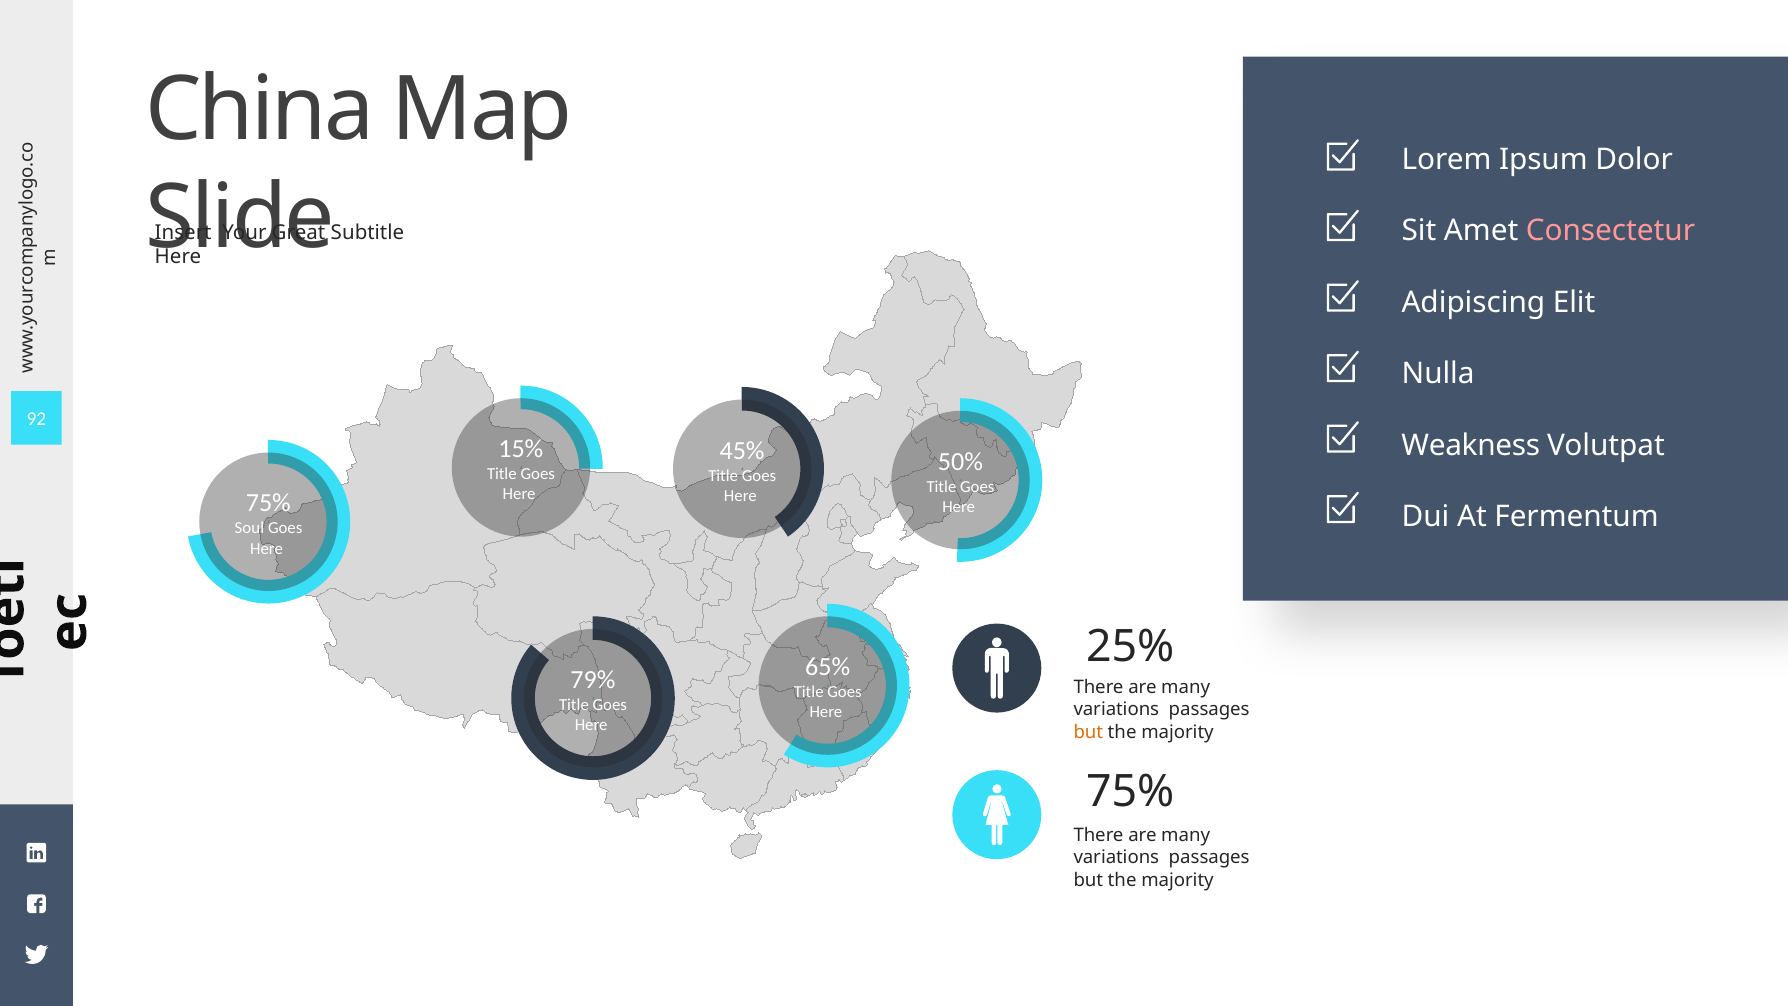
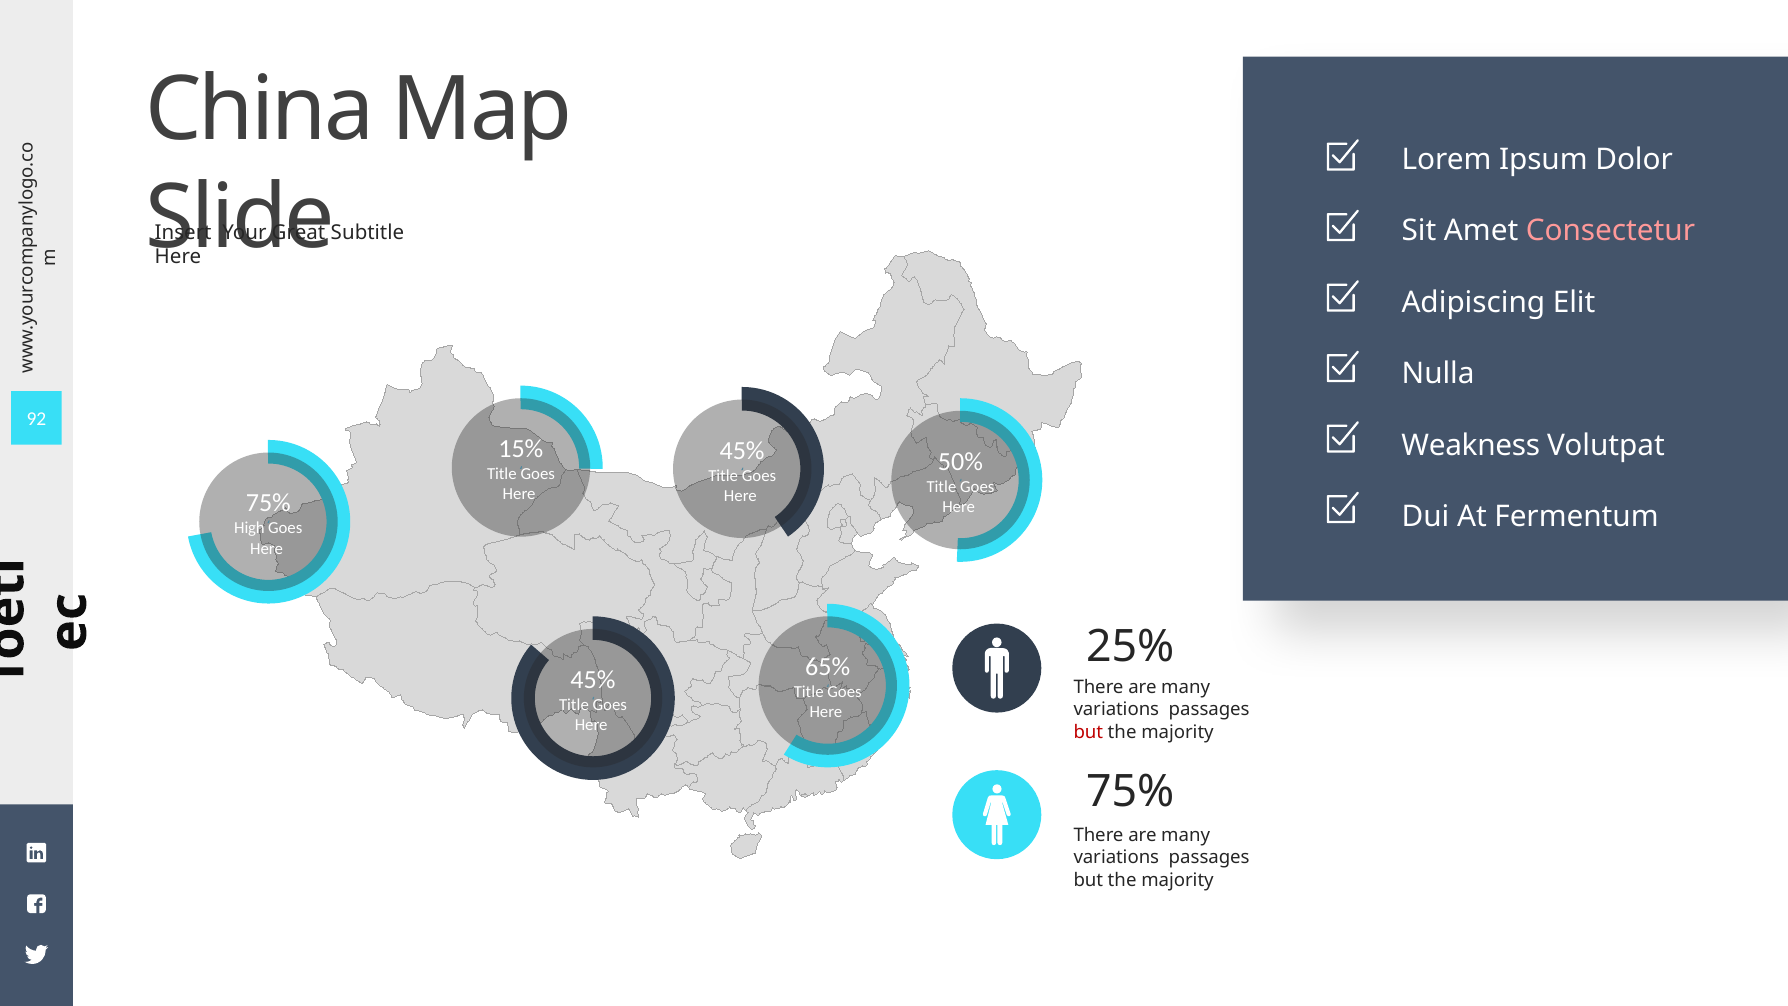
Soul: Soul -> High
79% at (593, 680): 79% -> 45%
but at (1088, 732) colour: orange -> red
